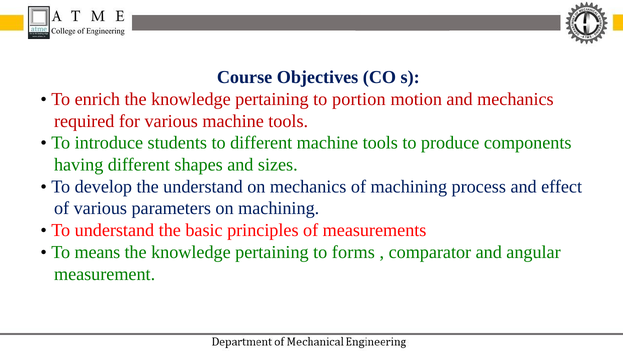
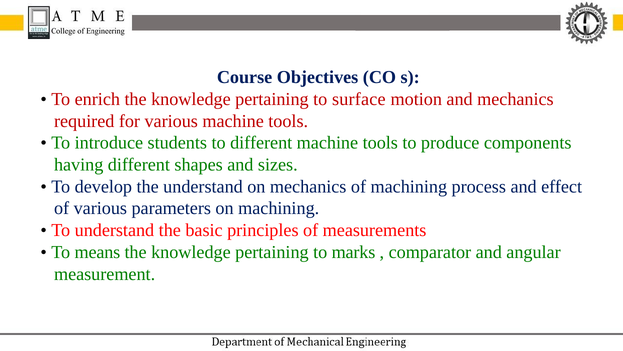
portion: portion -> surface
forms: forms -> marks
